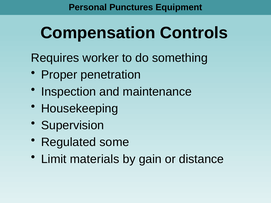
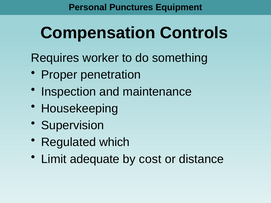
some: some -> which
materials: materials -> adequate
gain: gain -> cost
